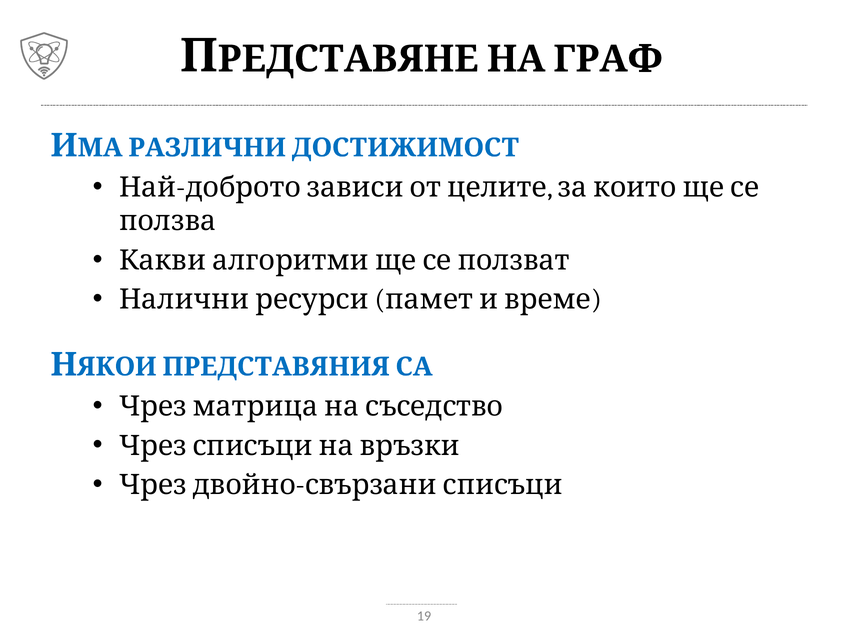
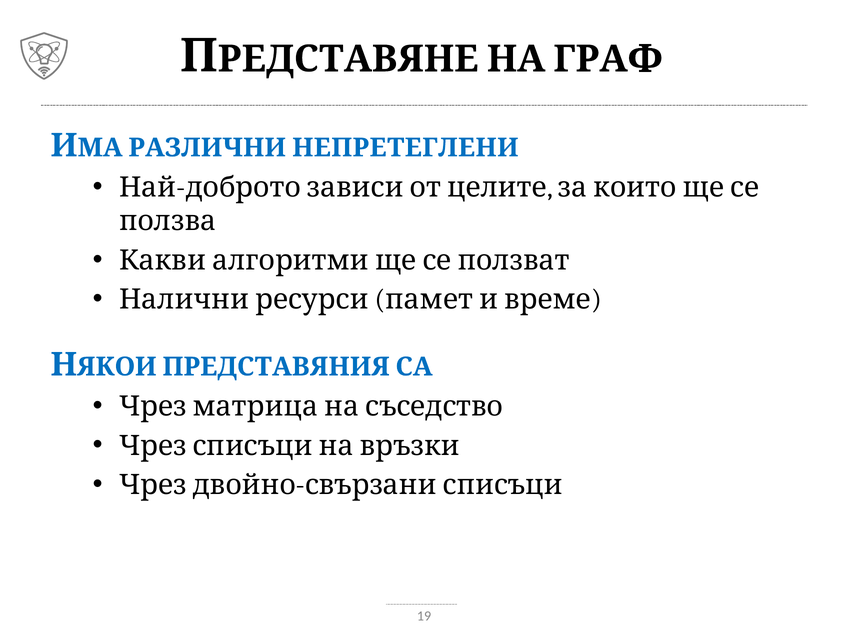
ДОСТИЖИМОСТ: ДОСТИЖИМОСТ -> НЕПРЕТЕГЛЕНИ
